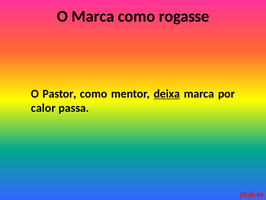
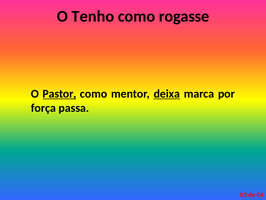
O Marca: Marca -> Tenho
Pastor underline: none -> present
calor: calor -> força
